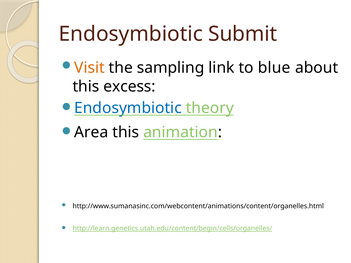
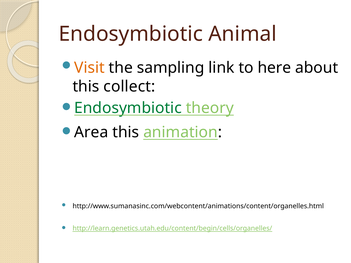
Submit: Submit -> Animal
blue: blue -> here
excess: excess -> collect
Endosymbiotic at (128, 108) colour: blue -> green
